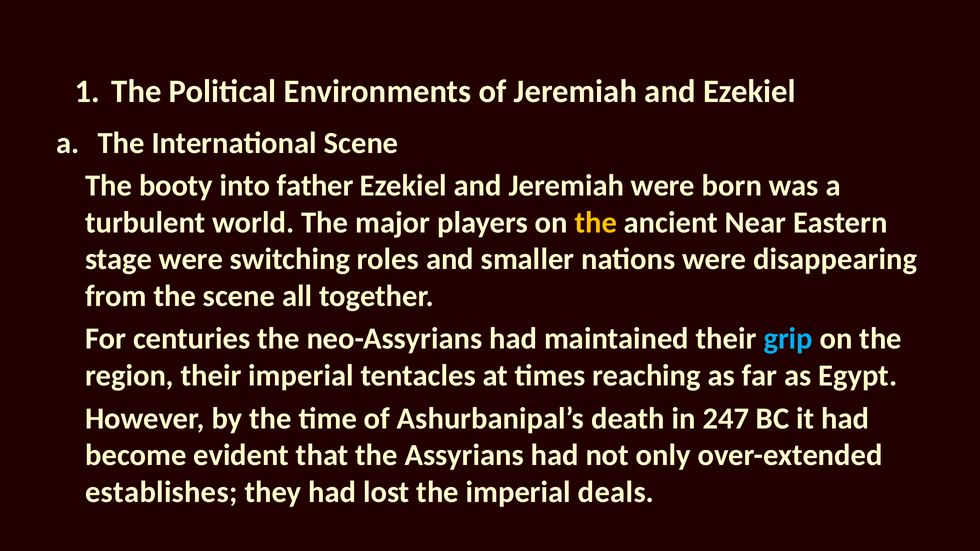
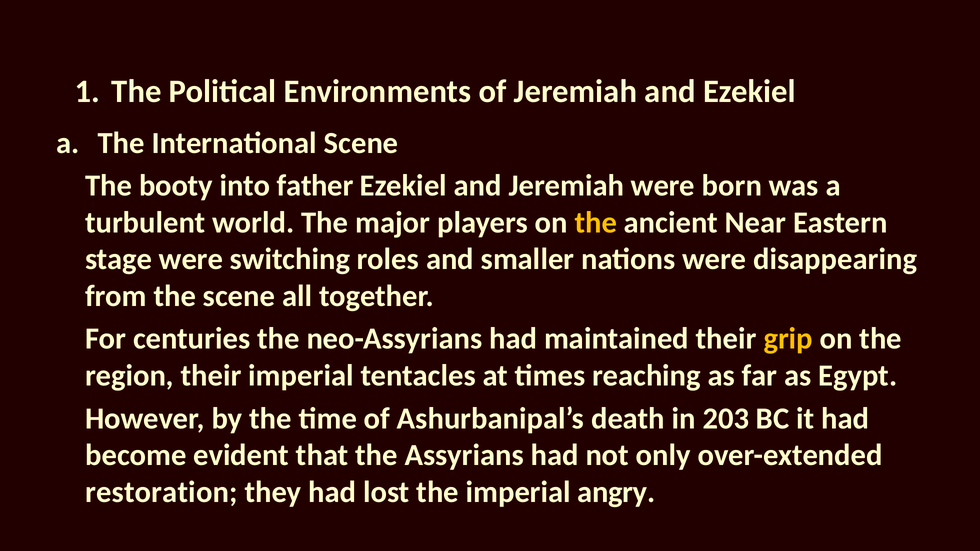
grip colour: light blue -> yellow
247: 247 -> 203
establishes: establishes -> restoration
deals: deals -> angry
